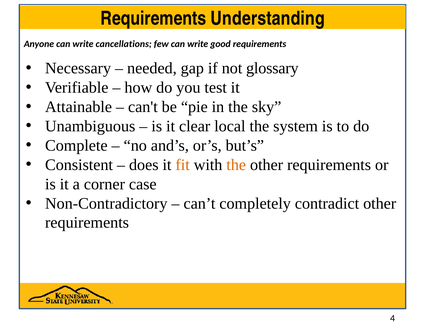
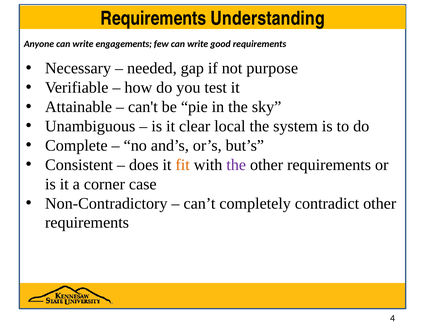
cancellations: cancellations -> engagements
glossary: glossary -> purpose
the at (236, 165) colour: orange -> purple
